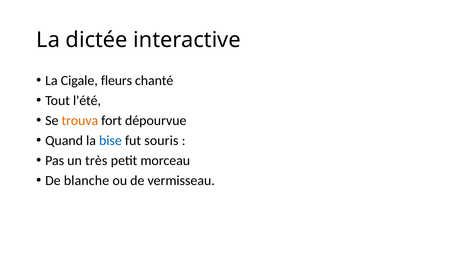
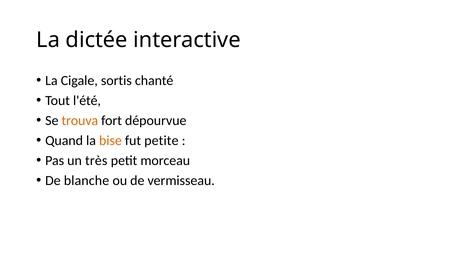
fleurs: fleurs -> sortis
bise colour: blue -> orange
souris: souris -> petite
